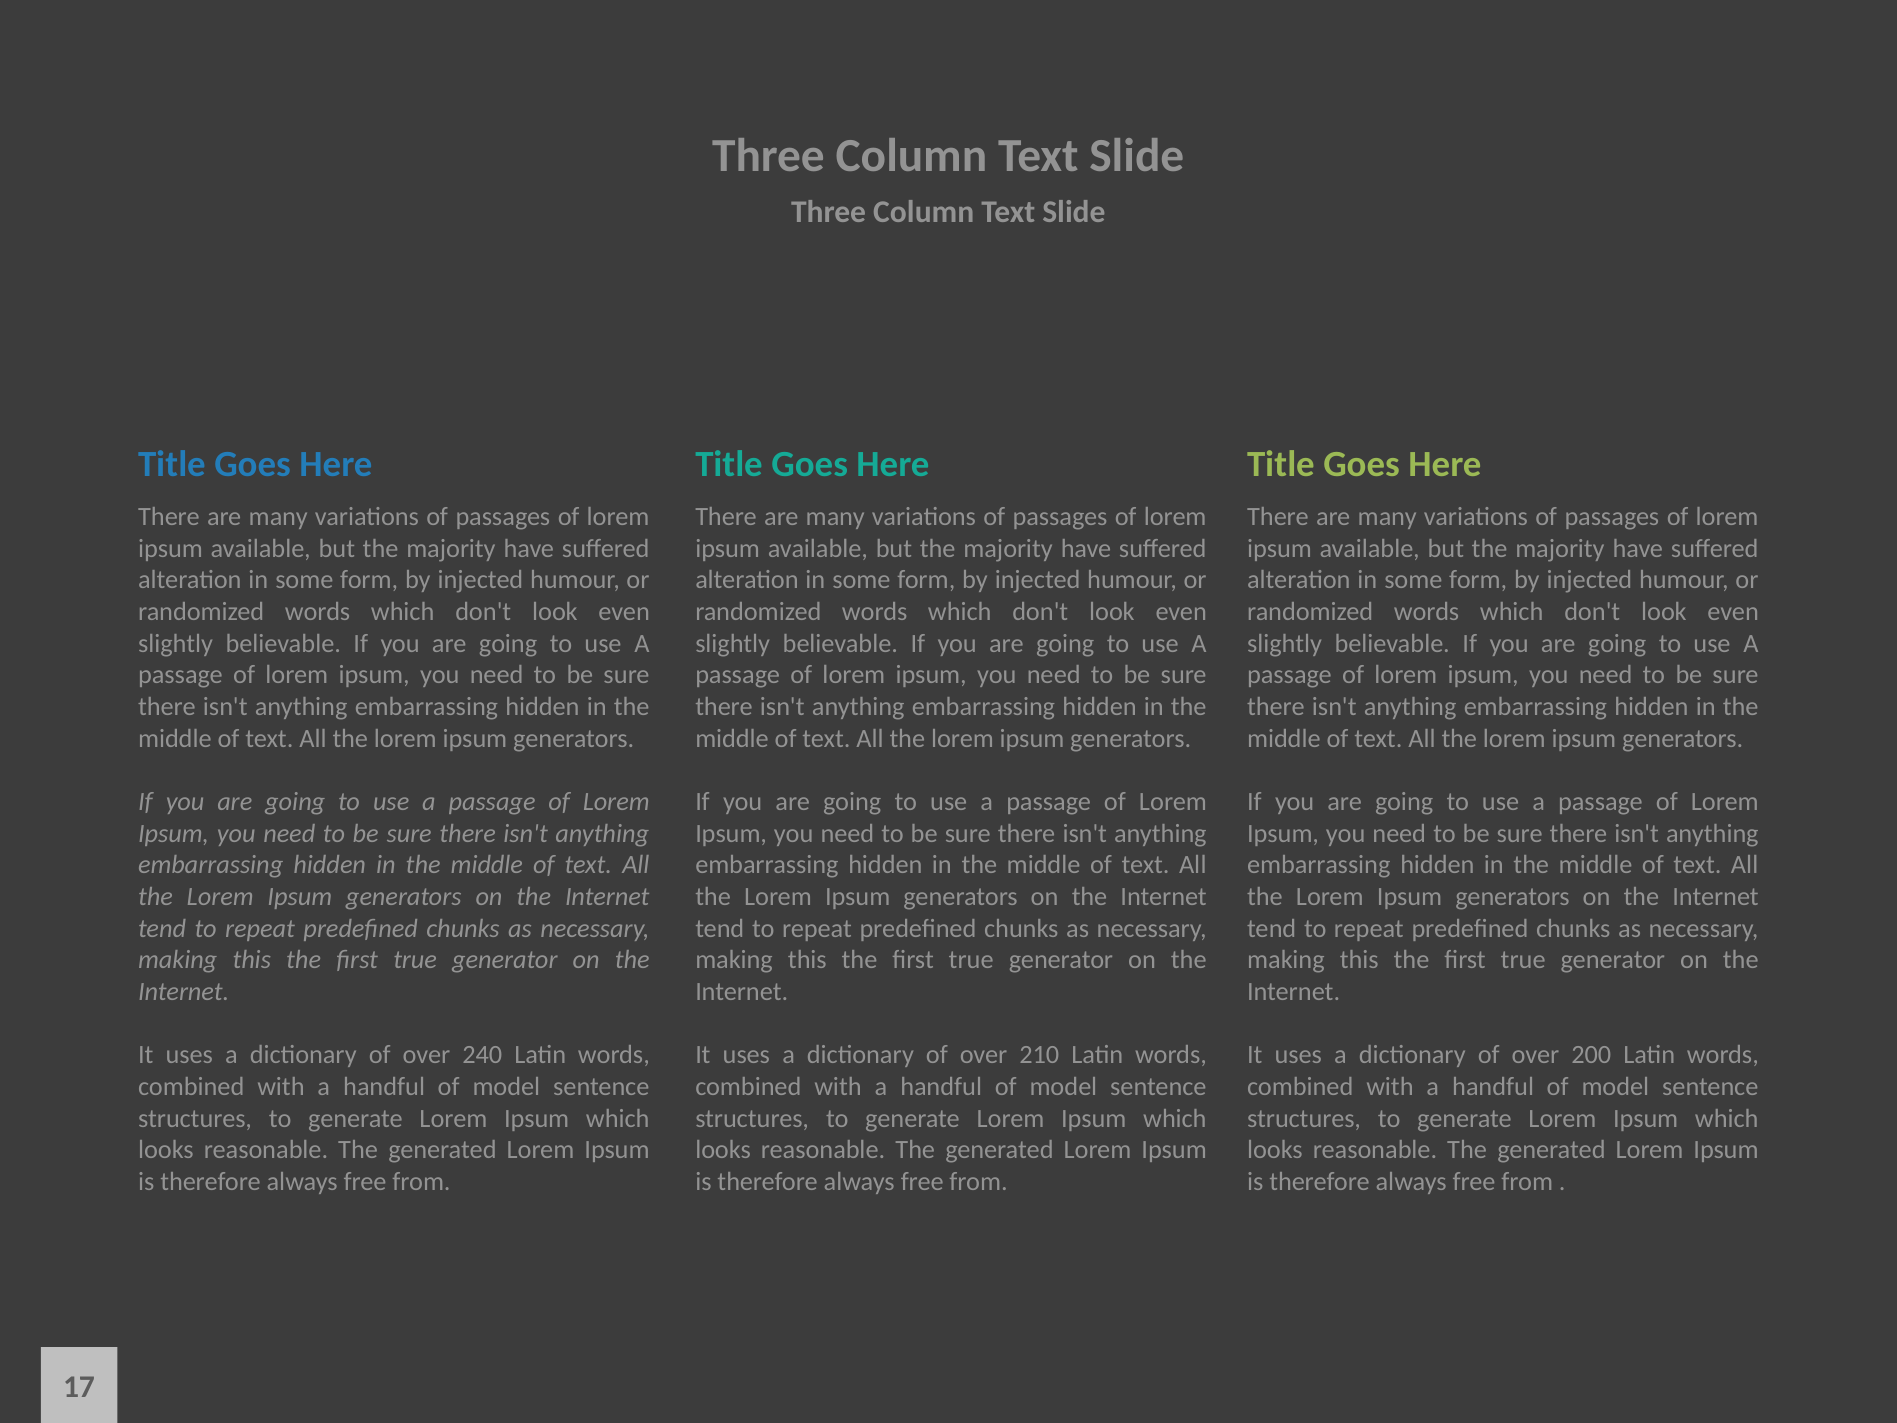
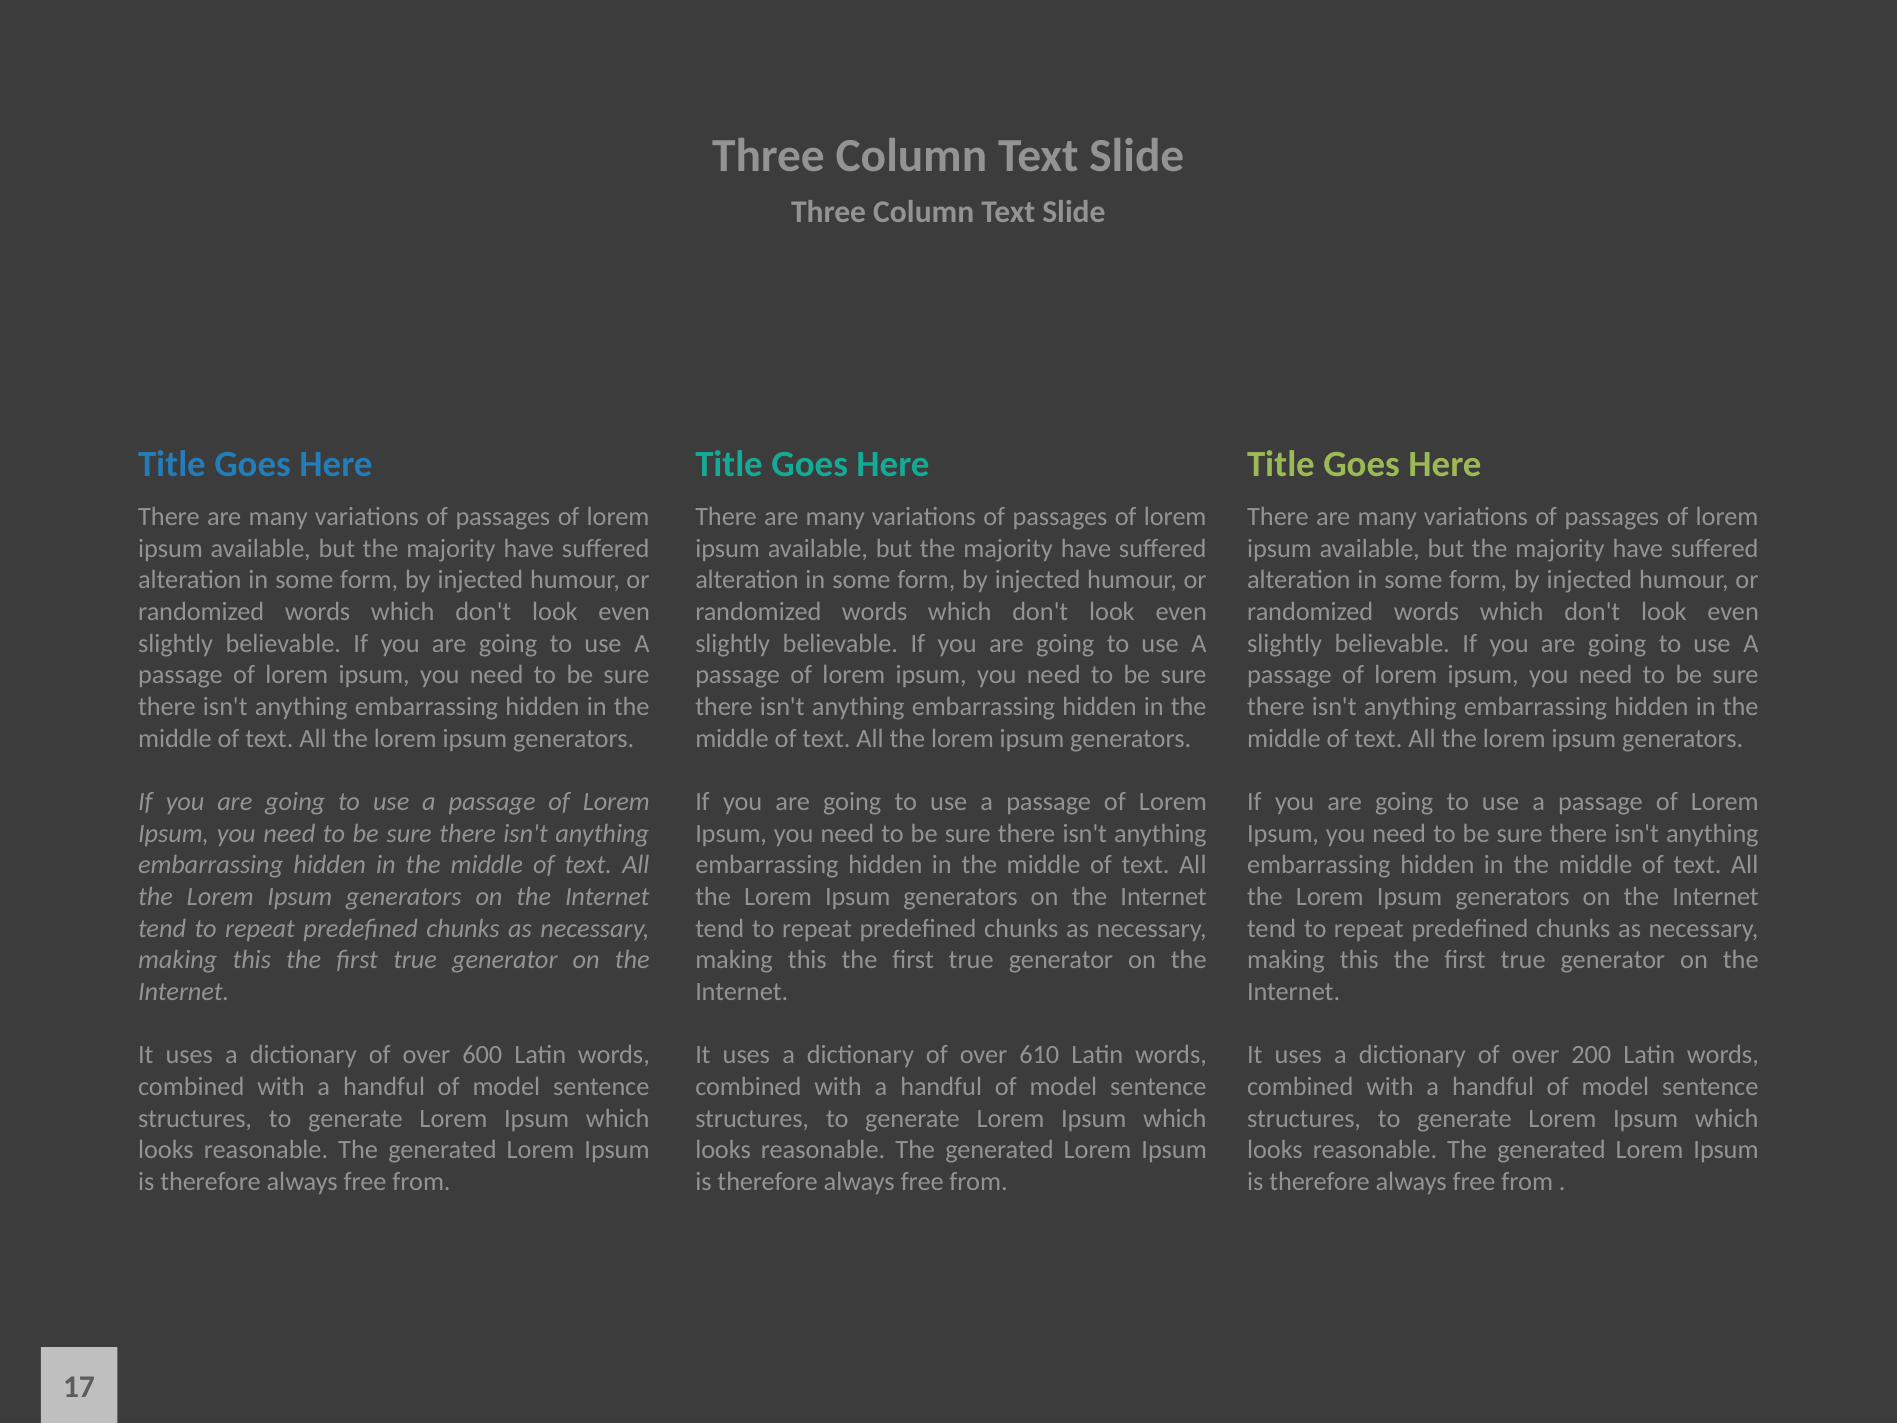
240: 240 -> 600
210: 210 -> 610
